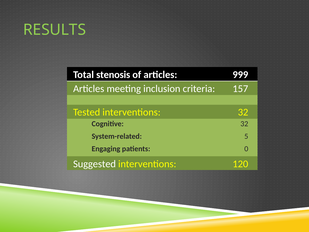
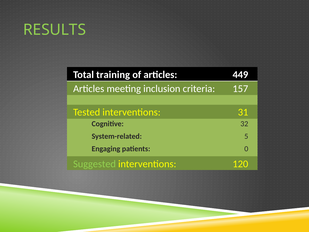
stenosis: stenosis -> training
999: 999 -> 449
interventions 32: 32 -> 31
Suggested colour: white -> light green
